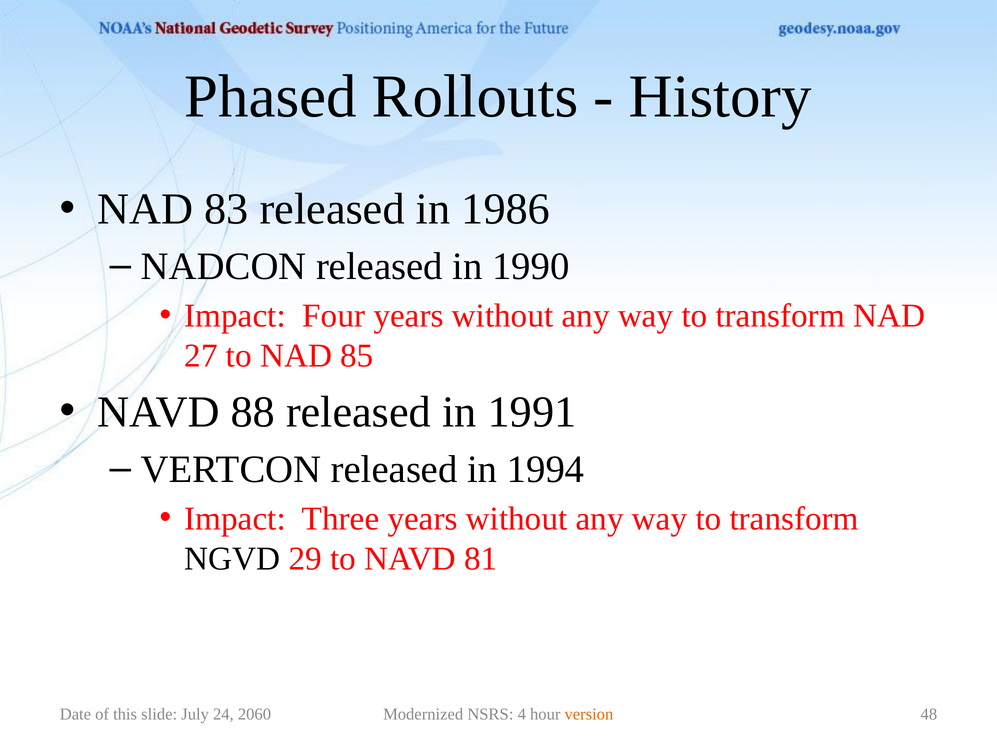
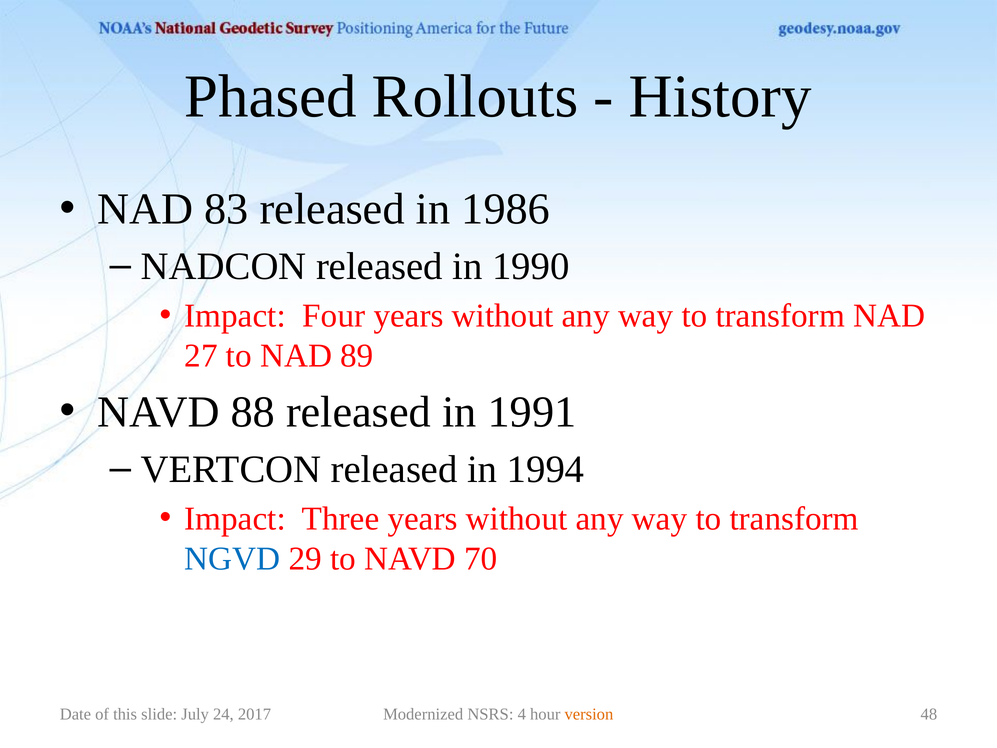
85: 85 -> 89
NGVD colour: black -> blue
81: 81 -> 70
2060: 2060 -> 2017
